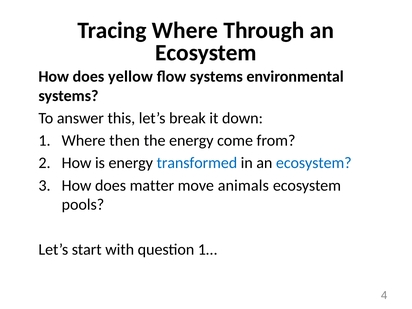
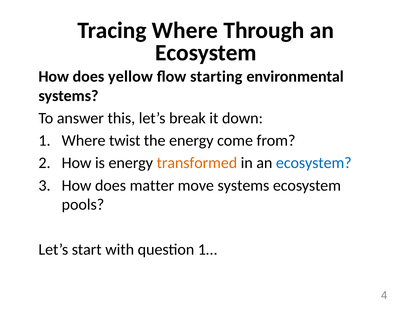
flow systems: systems -> starting
then: then -> twist
transformed colour: blue -> orange
move animals: animals -> systems
